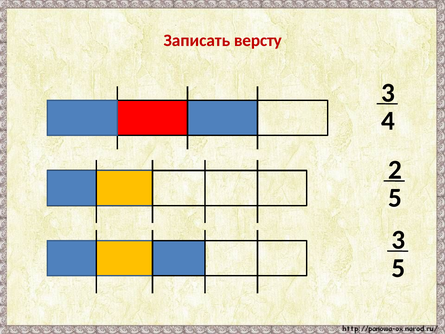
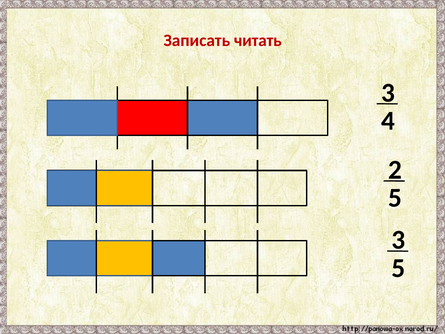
версту: версту -> читать
